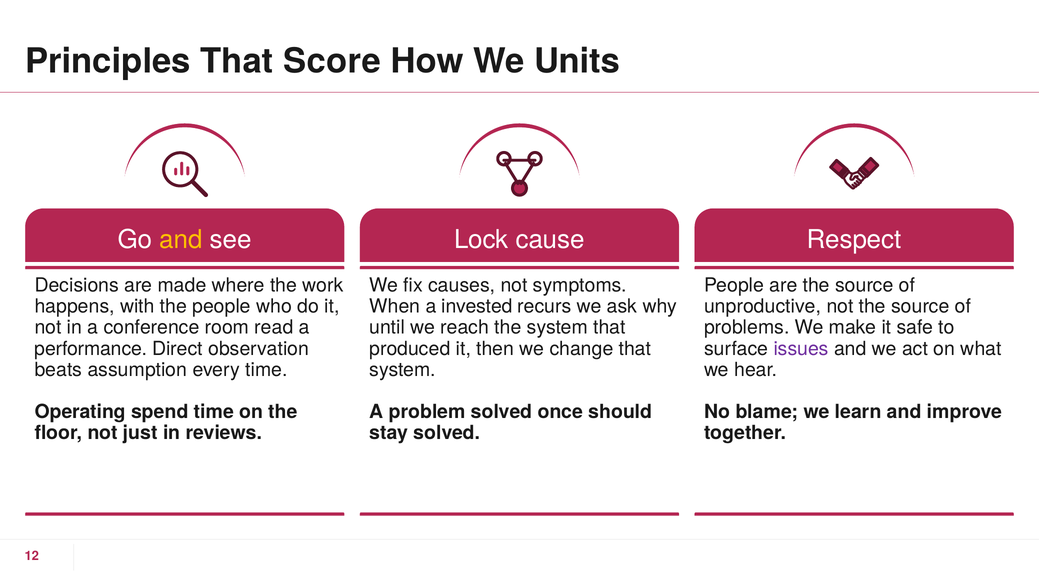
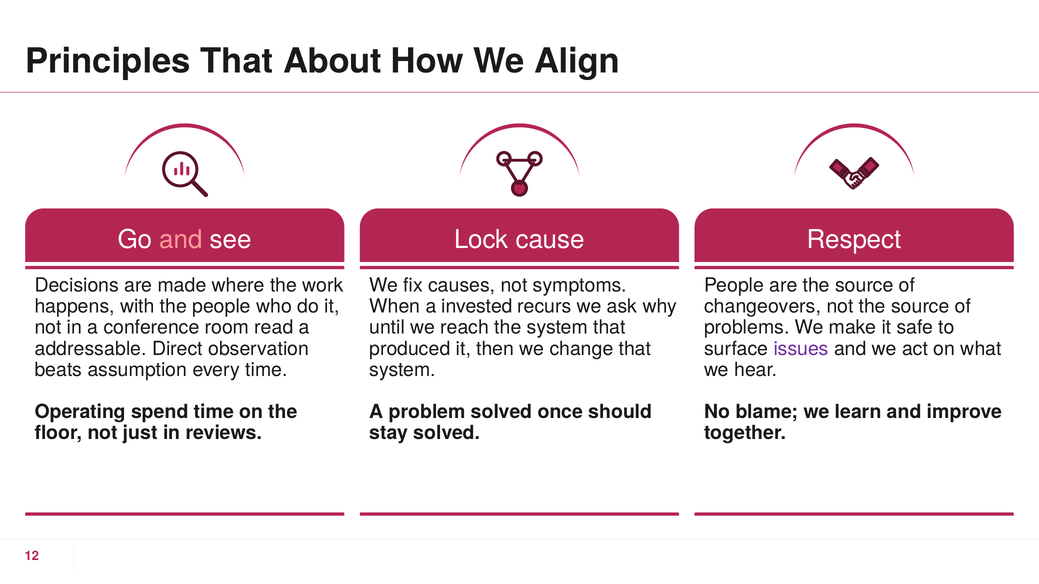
Score: Score -> About
Units: Units -> Align
and at (181, 240) colour: yellow -> pink
unproductive: unproductive -> changeovers
performance: performance -> addressable
